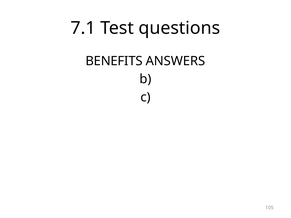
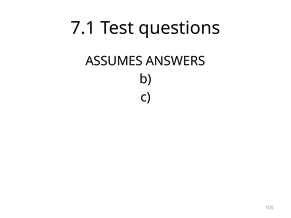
BENEFITS: BENEFITS -> ASSUMES
